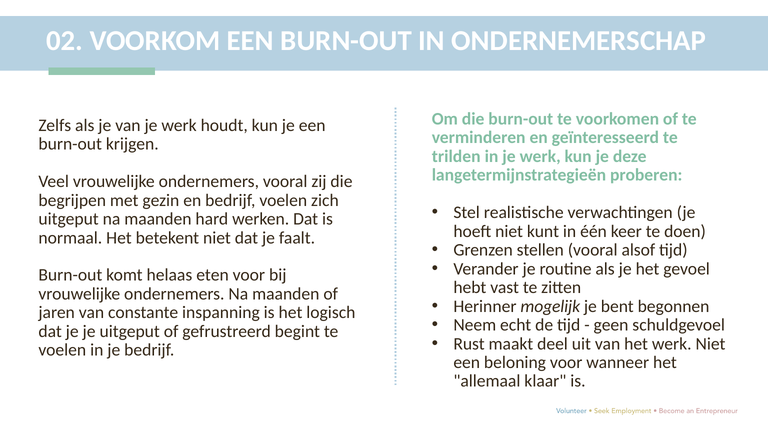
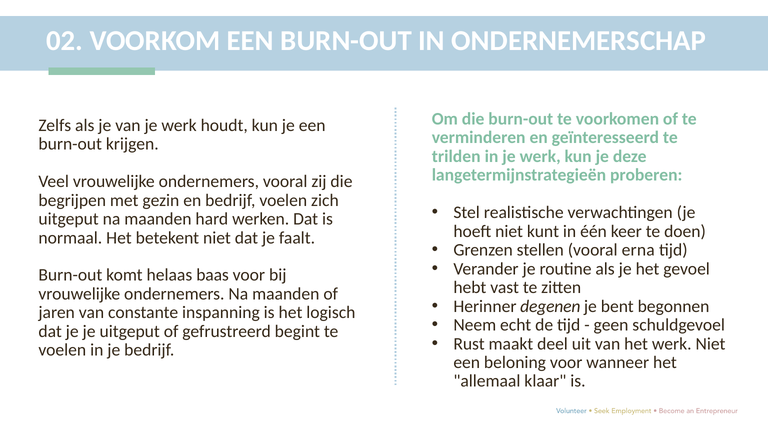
alsof: alsof -> erna
eten: eten -> baas
mogelijk: mogelijk -> degenen
